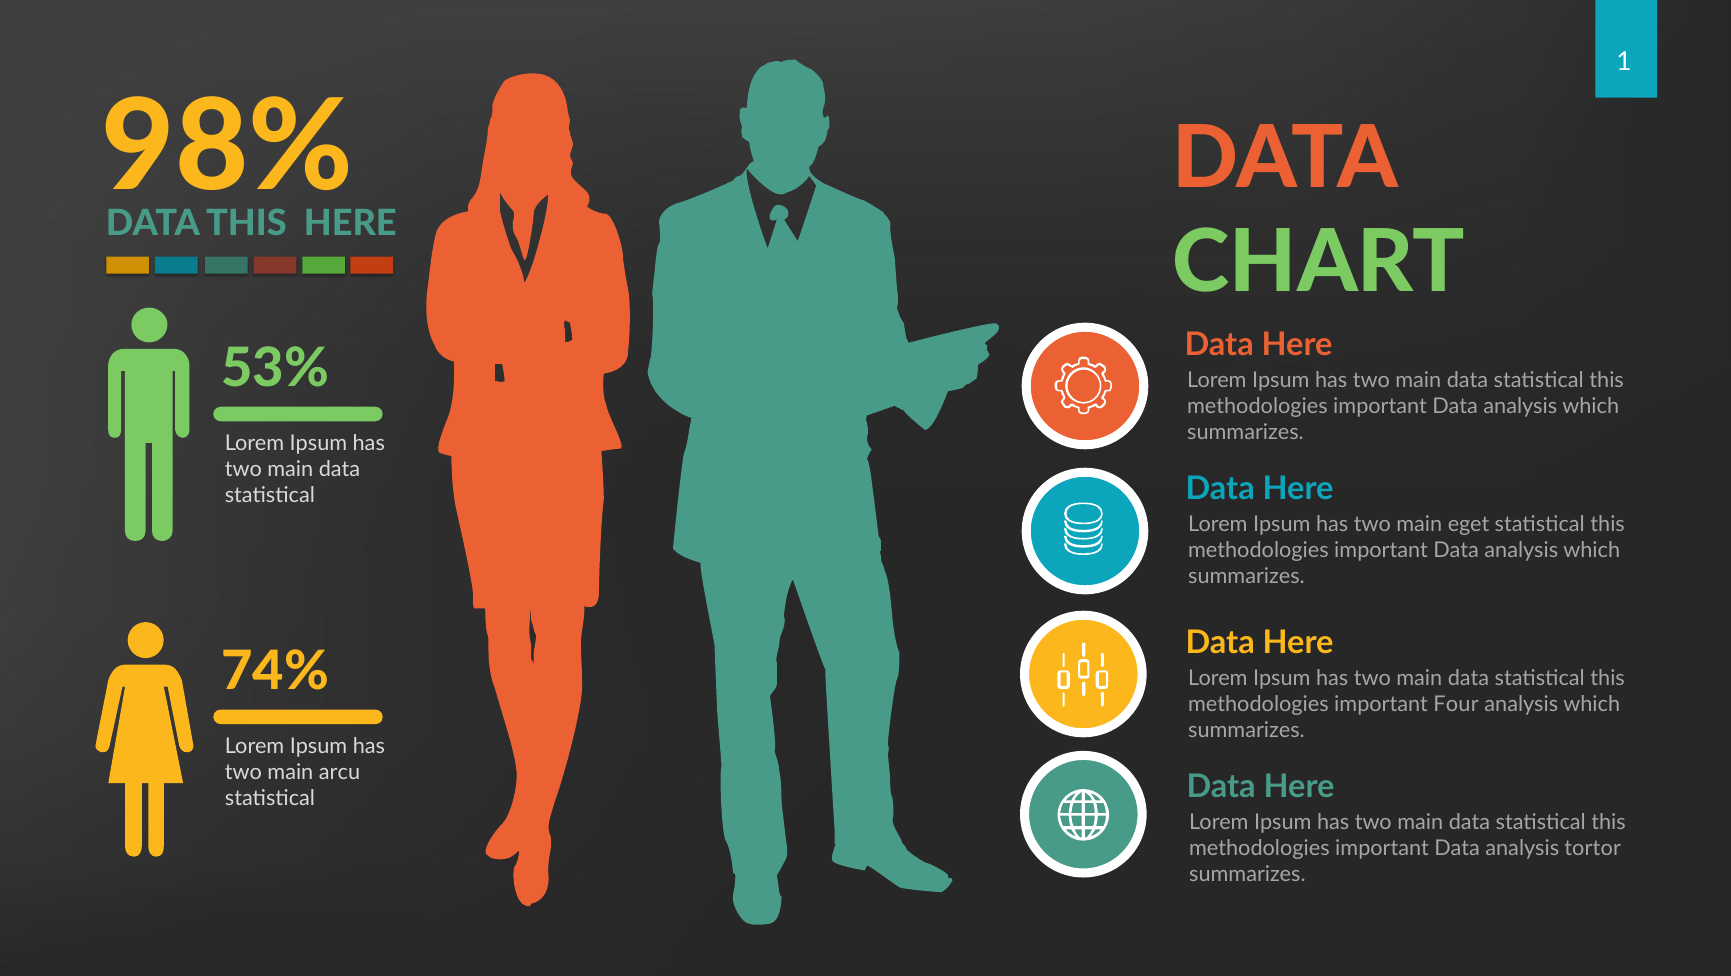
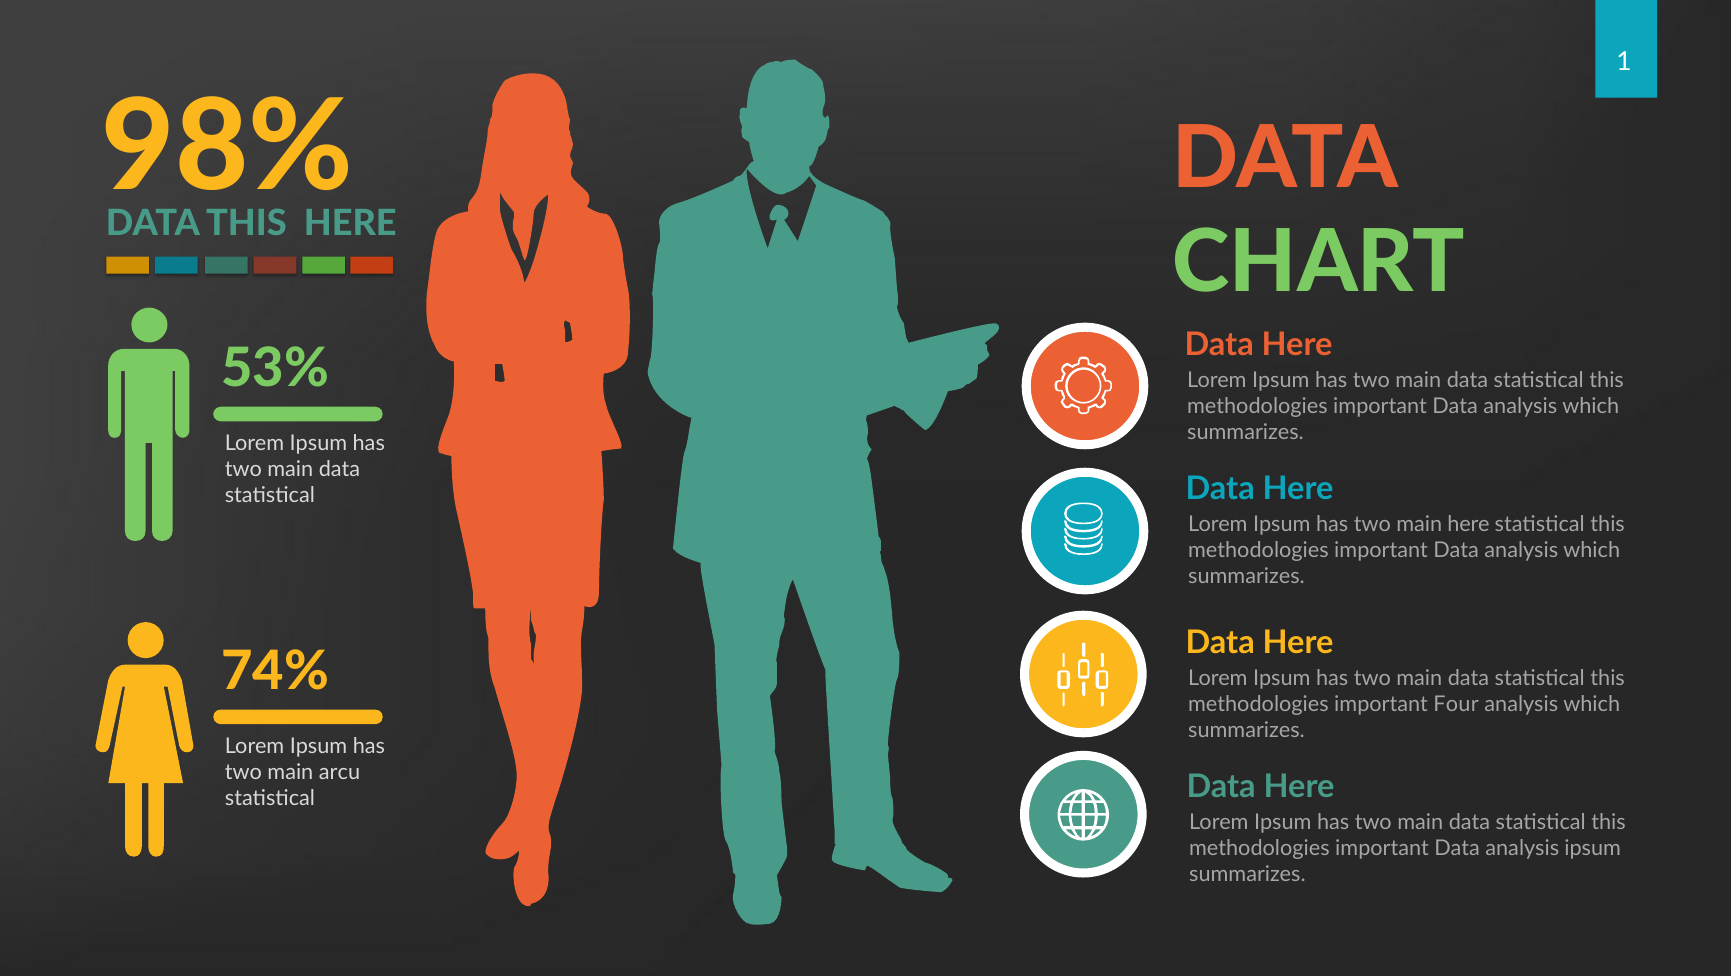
main eget: eget -> here
analysis tortor: tortor -> ipsum
